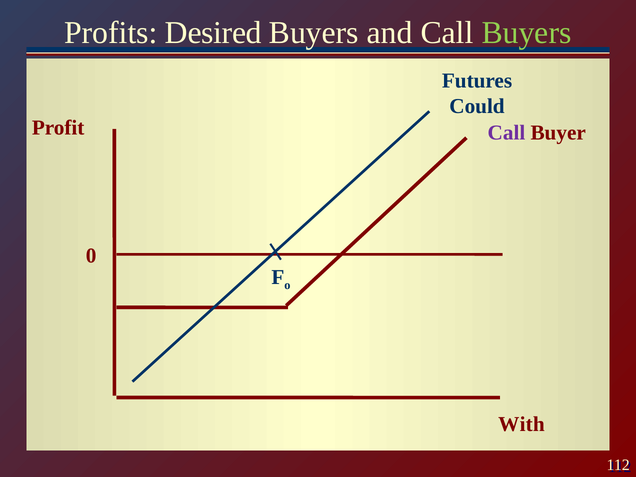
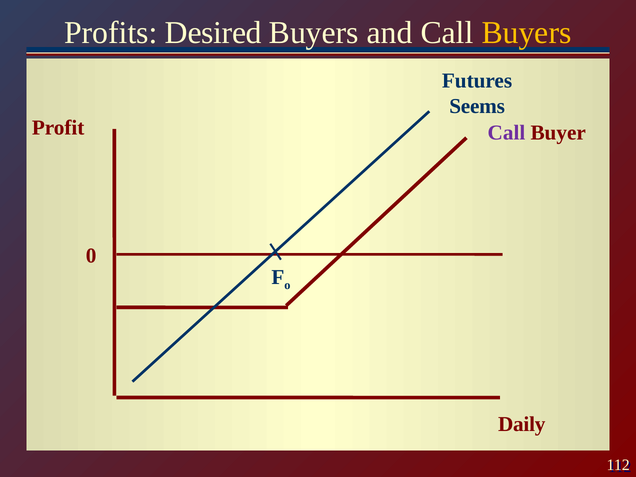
Buyers at (527, 33) colour: light green -> yellow
Could: Could -> Seems
With: With -> Daily
